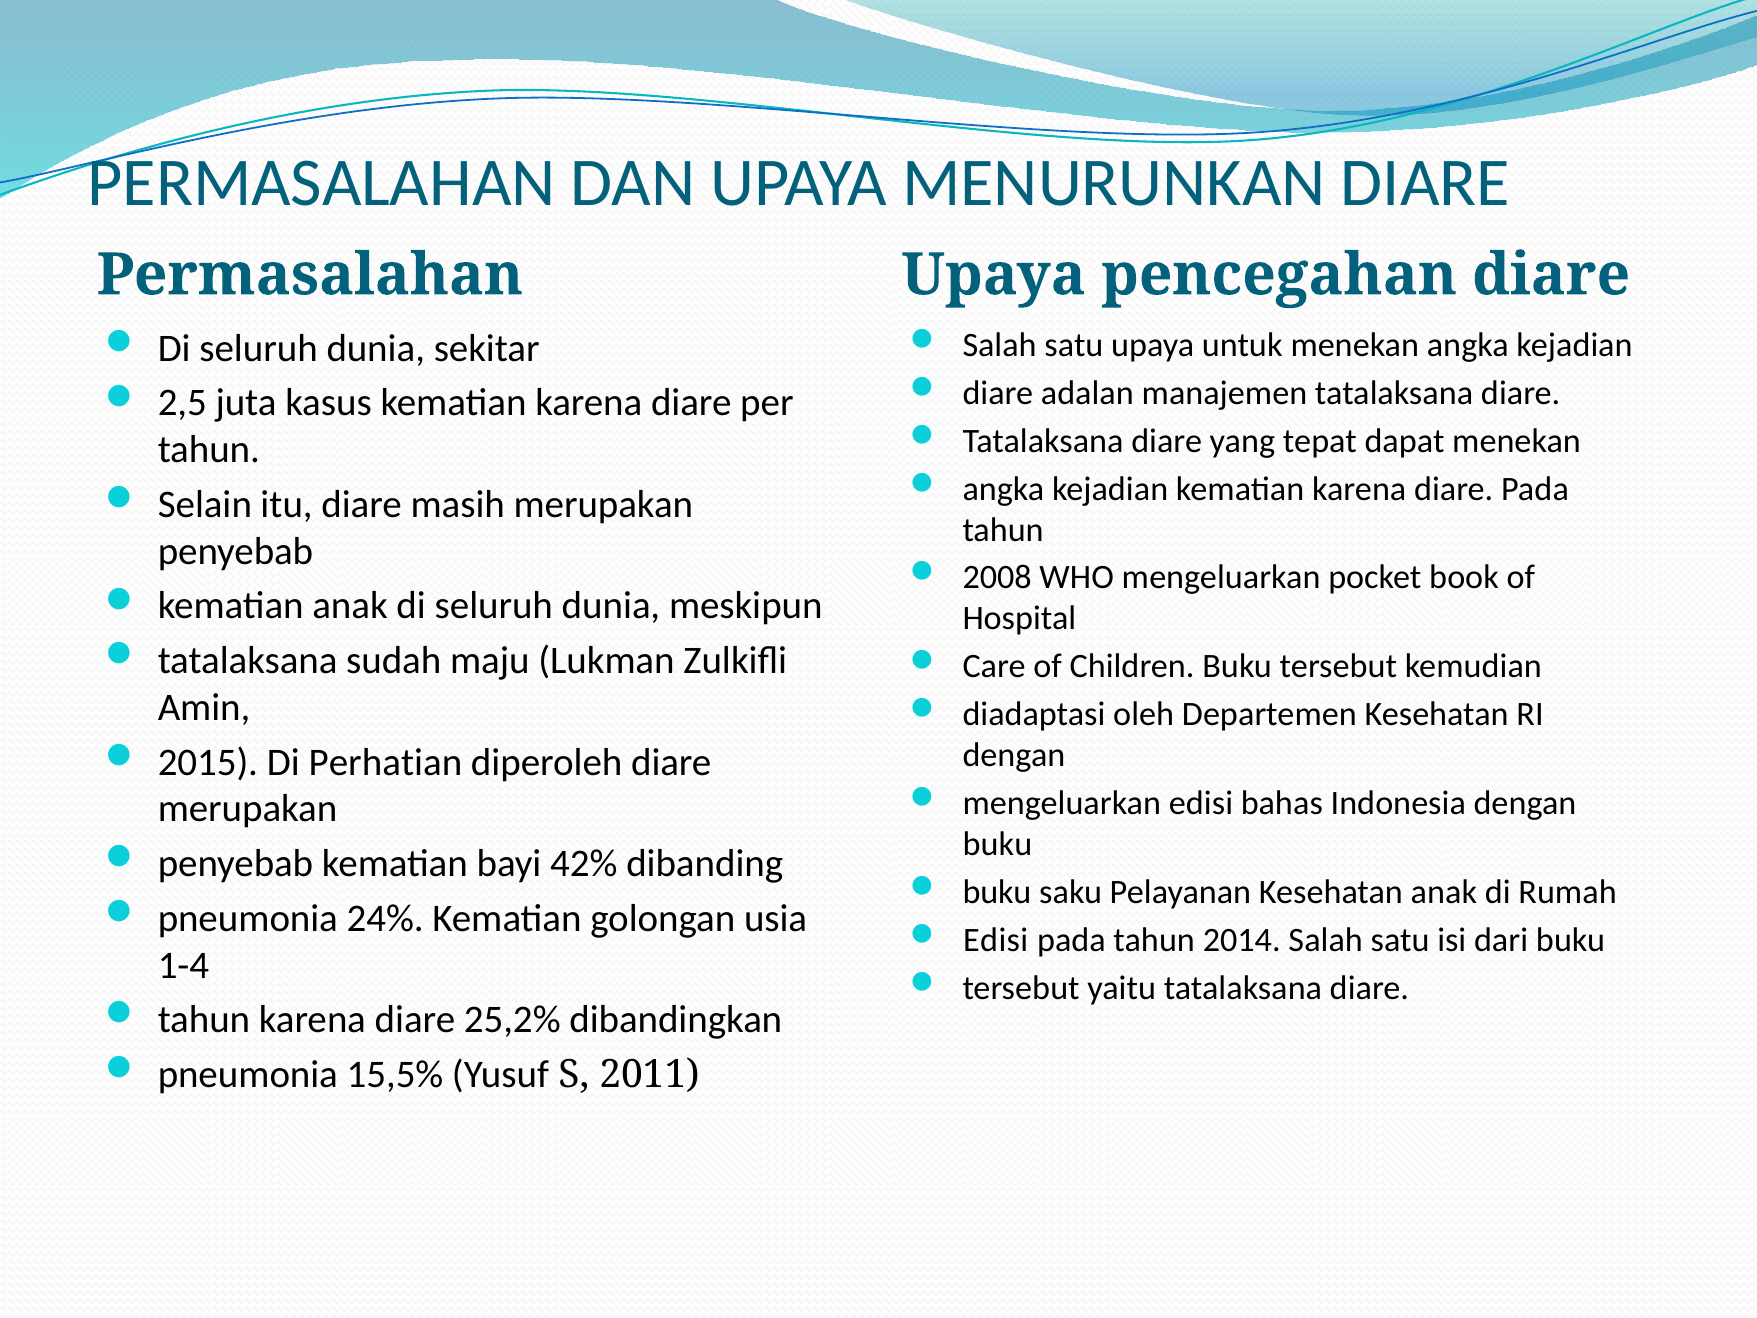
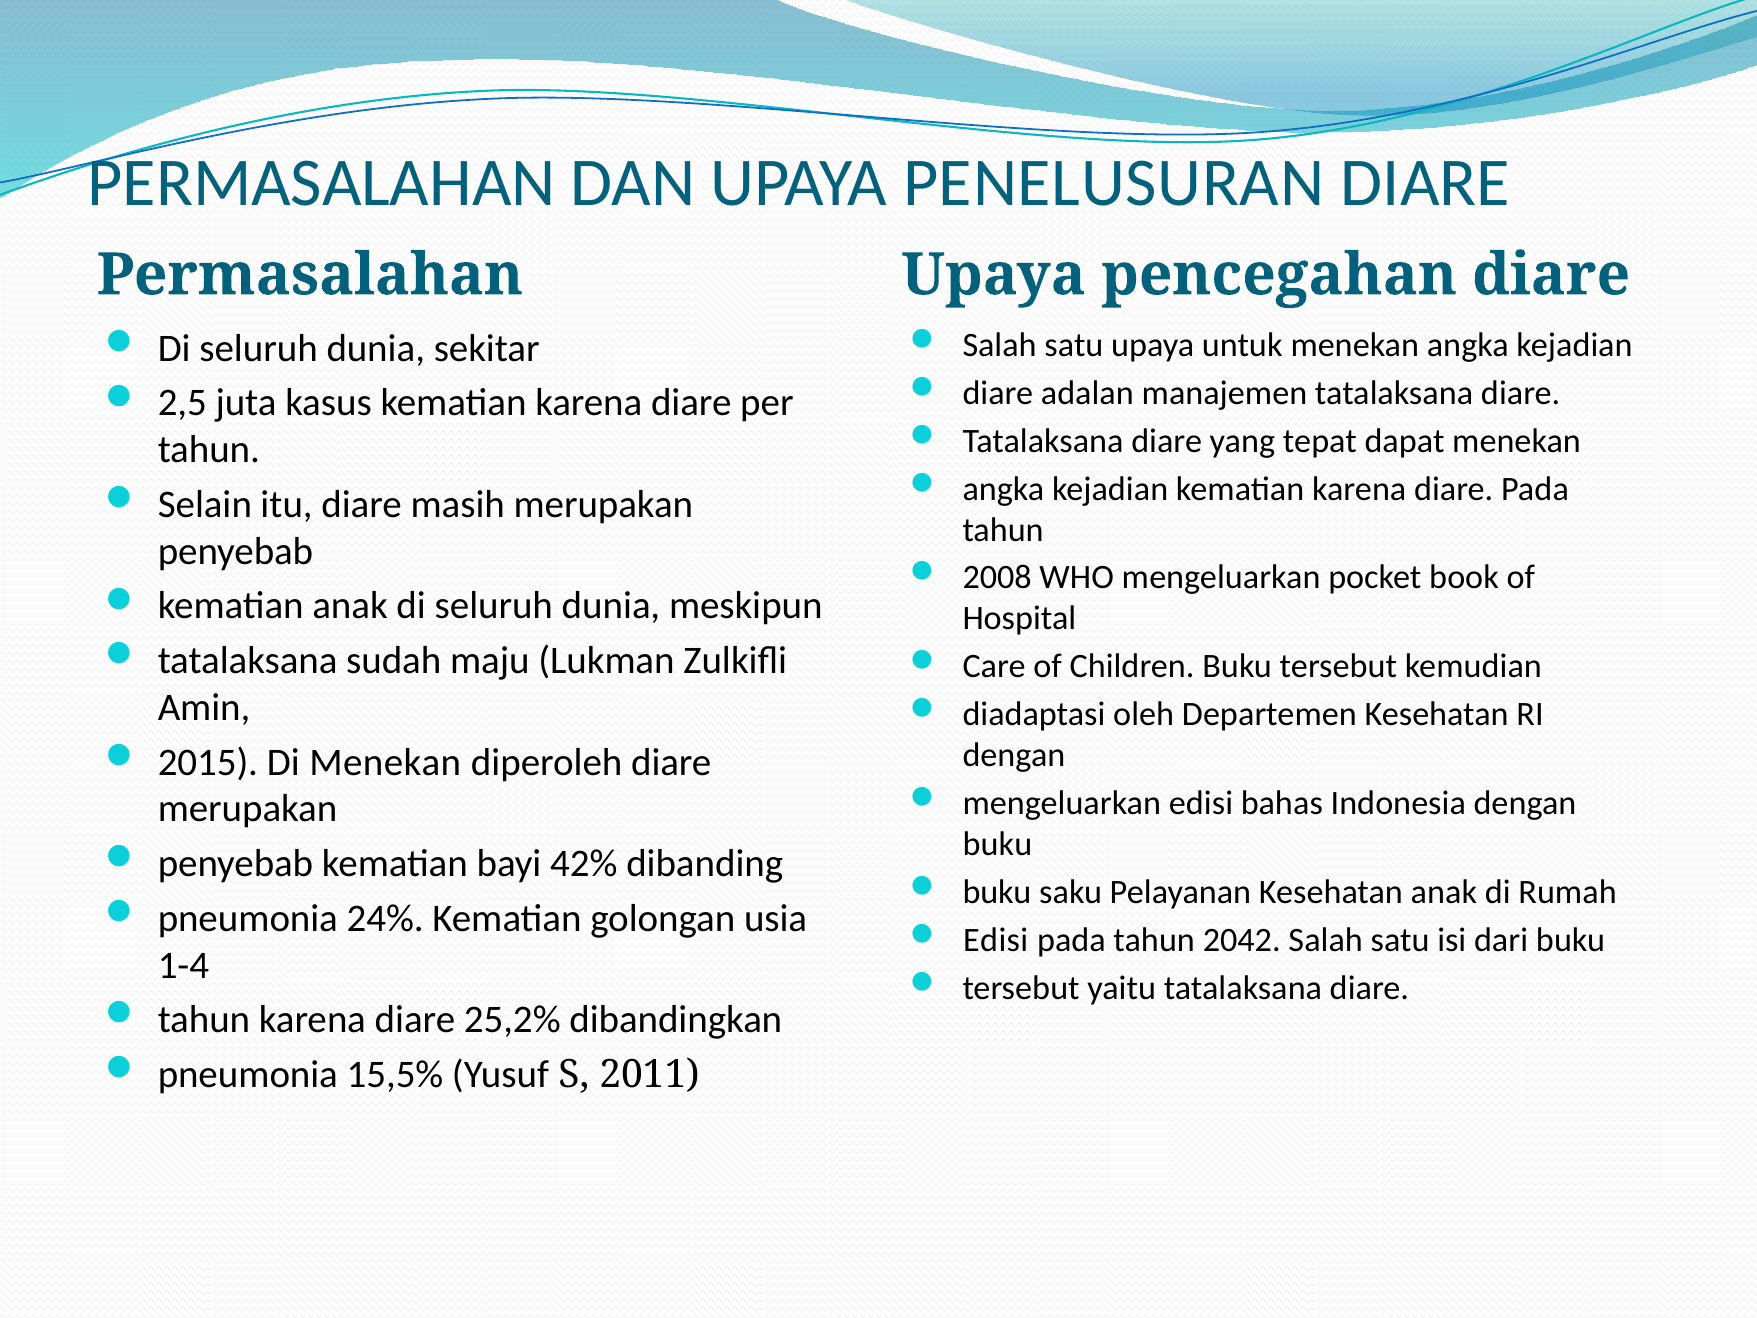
MENURUNKAN: MENURUNKAN -> PENELUSURAN
Di Perhatian: Perhatian -> Menekan
2014: 2014 -> 2042
